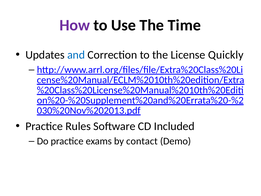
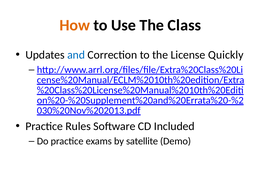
How colour: purple -> orange
Time: Time -> Class
contact: contact -> satellite
